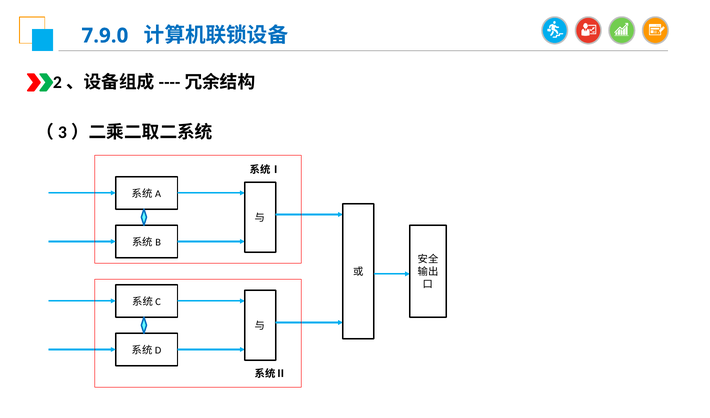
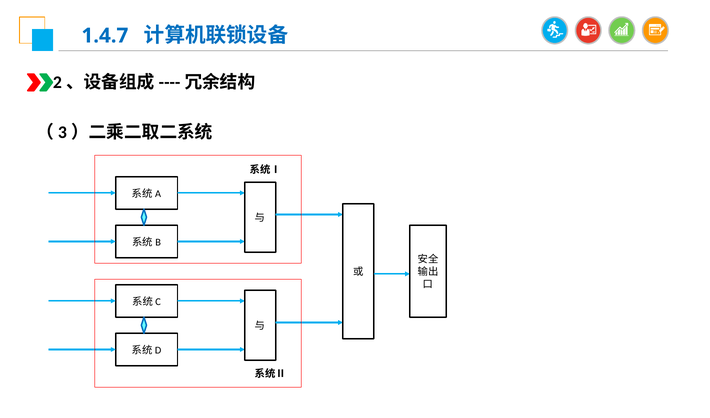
7.9.0: 7.9.0 -> 1.4.7
